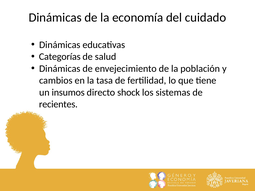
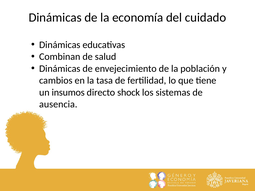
Categorías: Categorías -> Combinan
recientes: recientes -> ausencia
